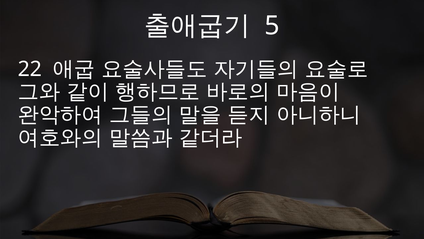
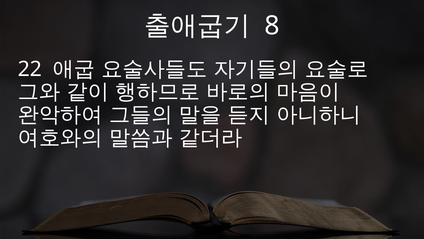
5: 5 -> 8
